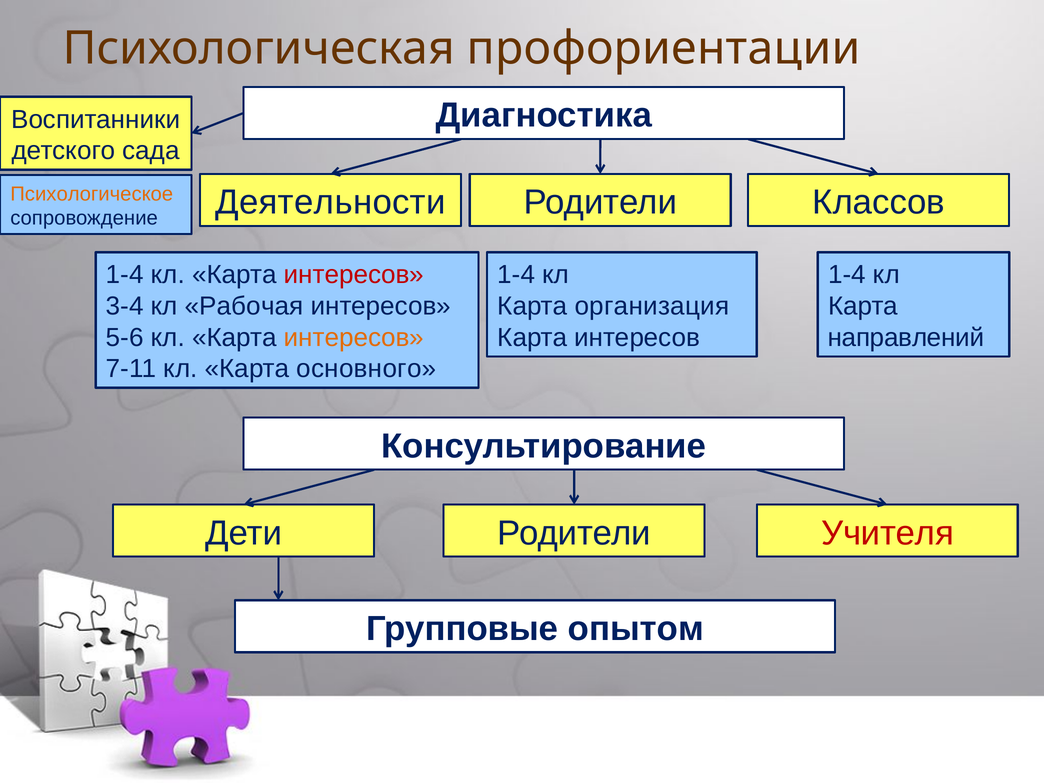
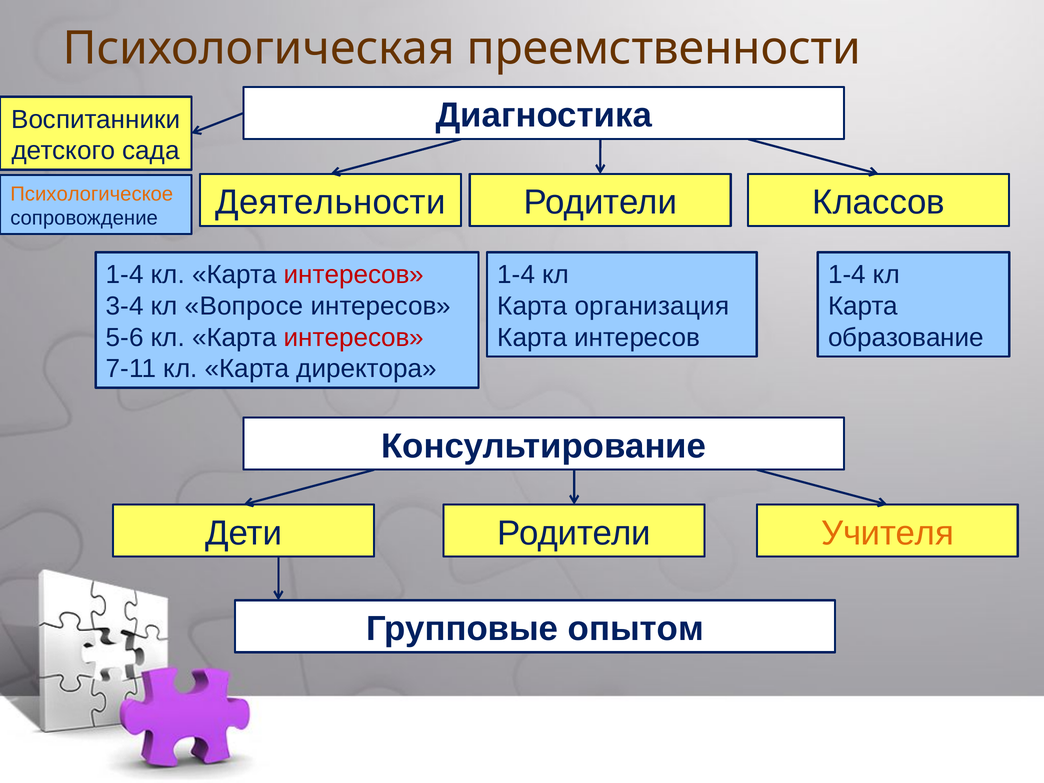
профориентации: профориентации -> преемственности
Рабочая: Рабочая -> Вопросе
интересов at (354, 338) colour: orange -> red
направлений: направлений -> образование
основного: основного -> директора
Учителя colour: red -> orange
